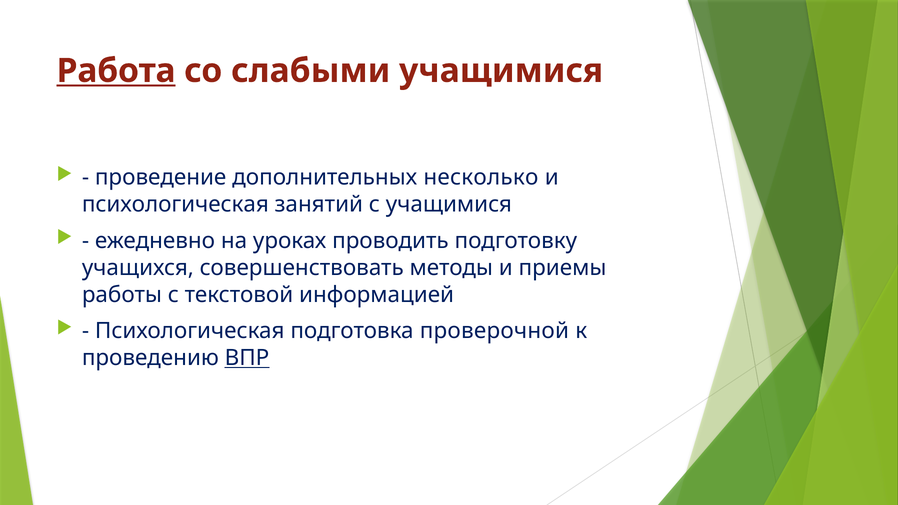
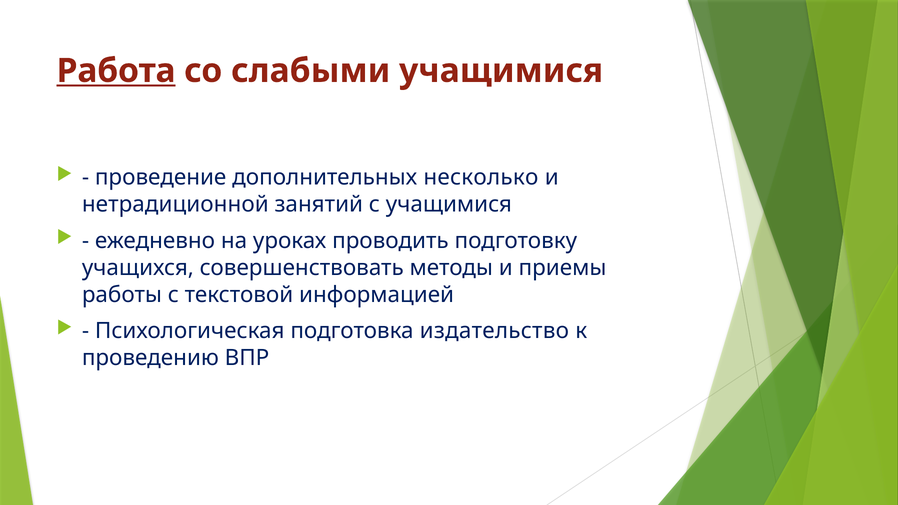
психологическая at (175, 205): психологическая -> нетрадиционной
проверочной: проверочной -> издательство
ВПР underline: present -> none
